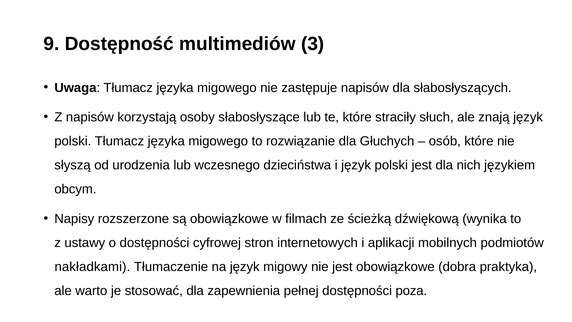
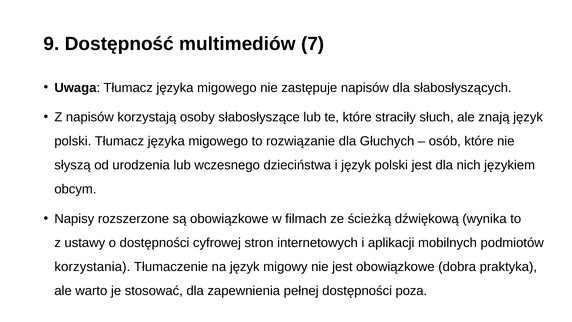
3: 3 -> 7
nakładkami: nakładkami -> korzystania
